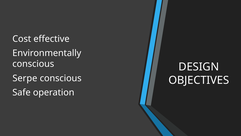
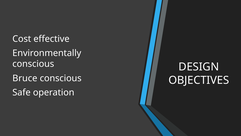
Serpe: Serpe -> Bruce
